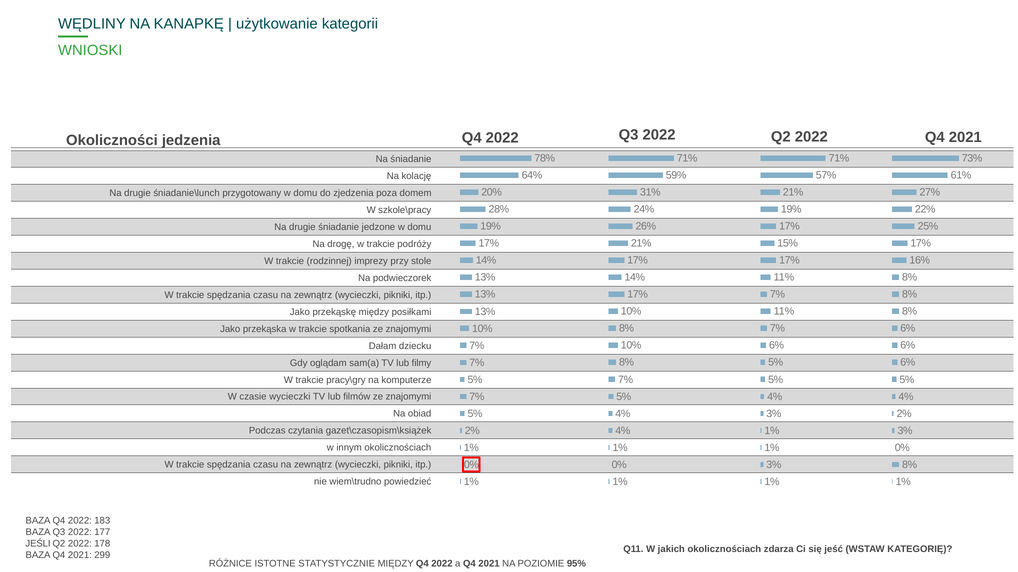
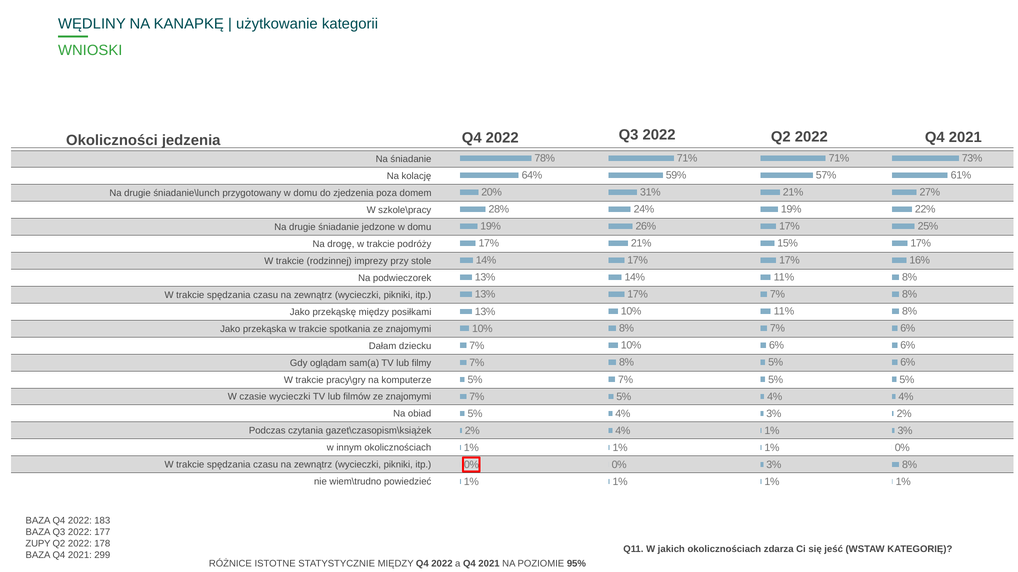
JEŚLI: JEŚLI -> ZUPY
